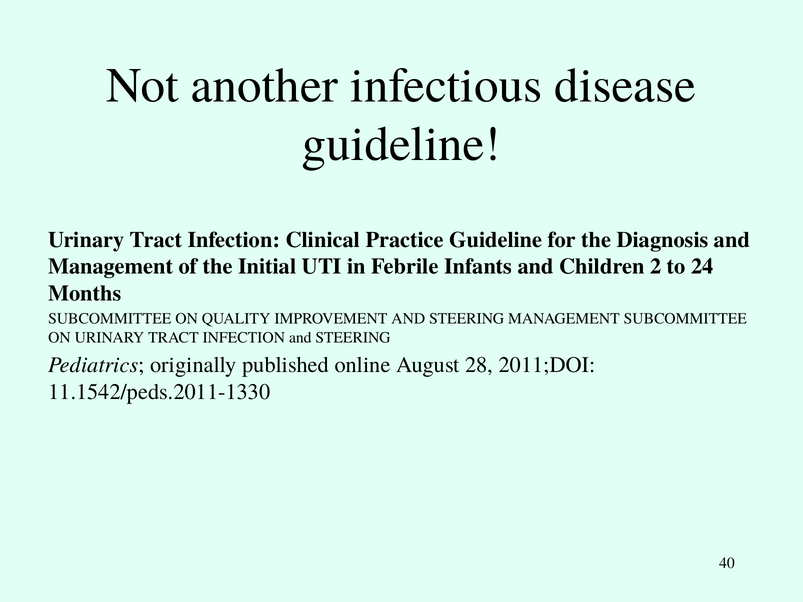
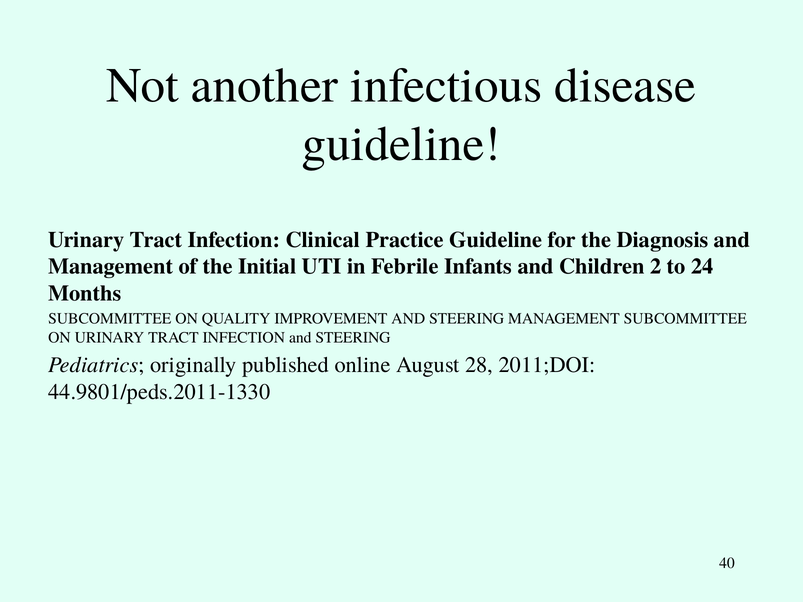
11.1542/peds.2011-1330: 11.1542/peds.2011-1330 -> 44.9801/peds.2011-1330
